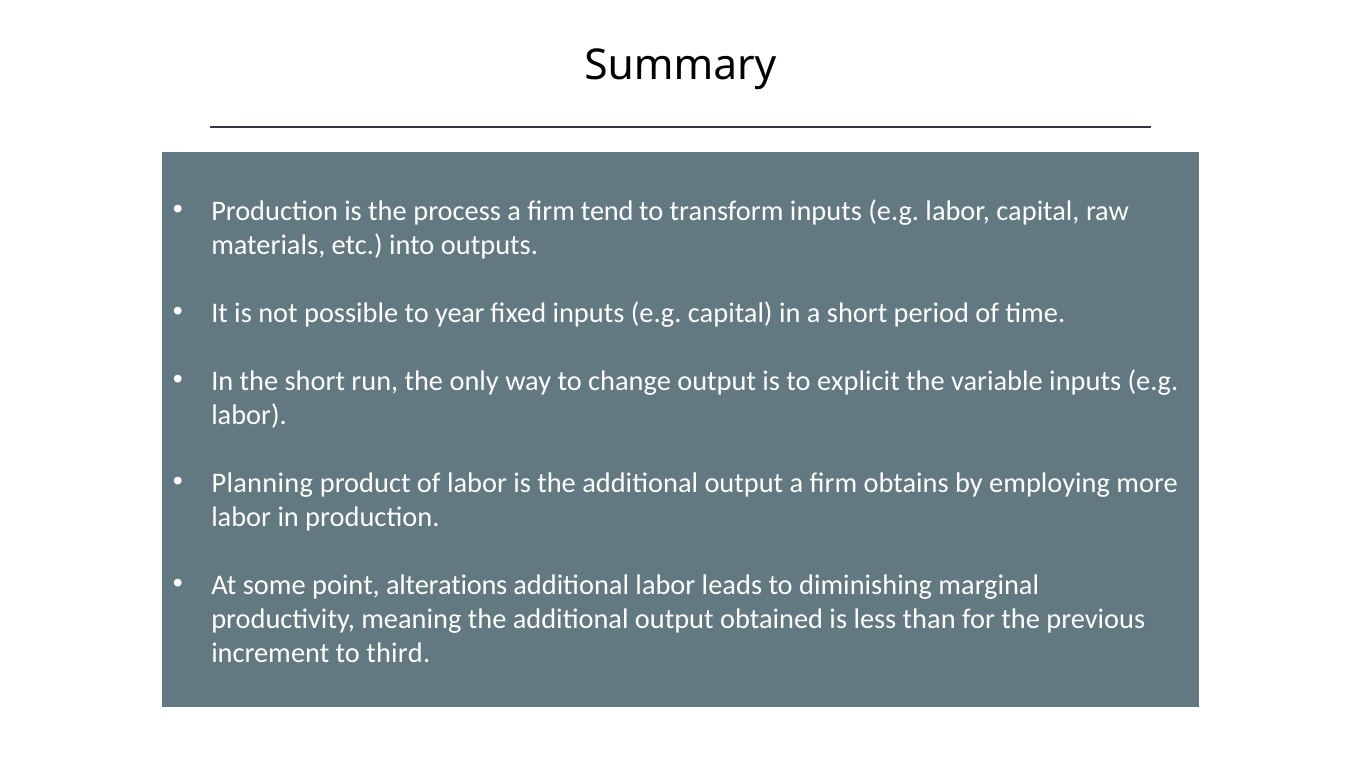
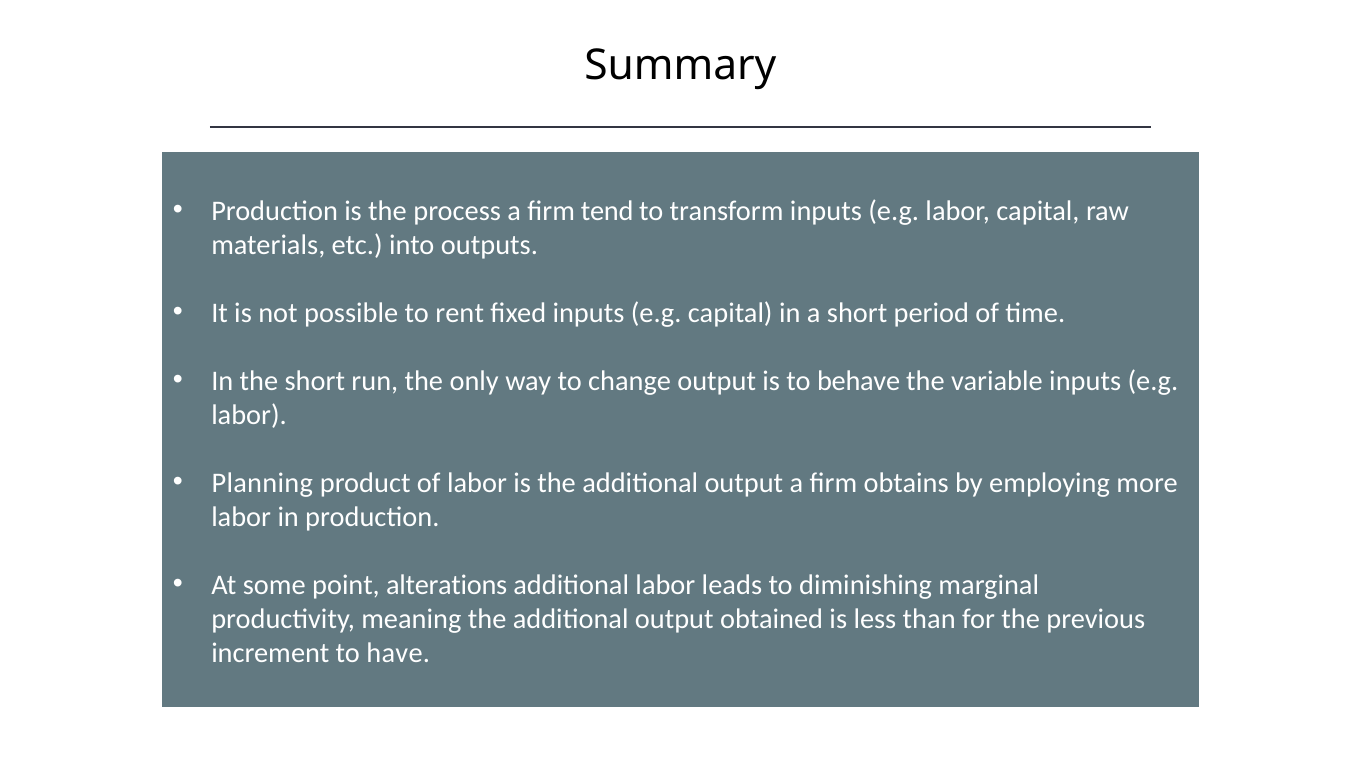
year: year -> rent
explicit: explicit -> behave
third: third -> have
